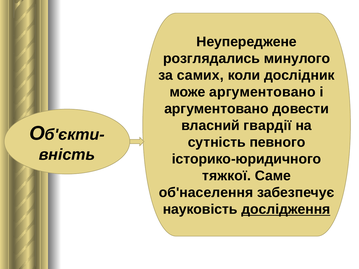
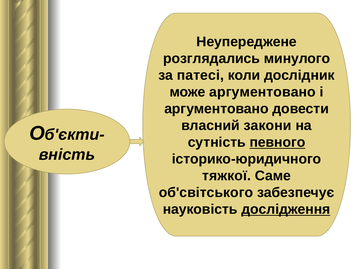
самих: самих -> патесі
гвардії: гвардії -> закони
певного underline: none -> present
об'населення: об'населення -> об'світського
